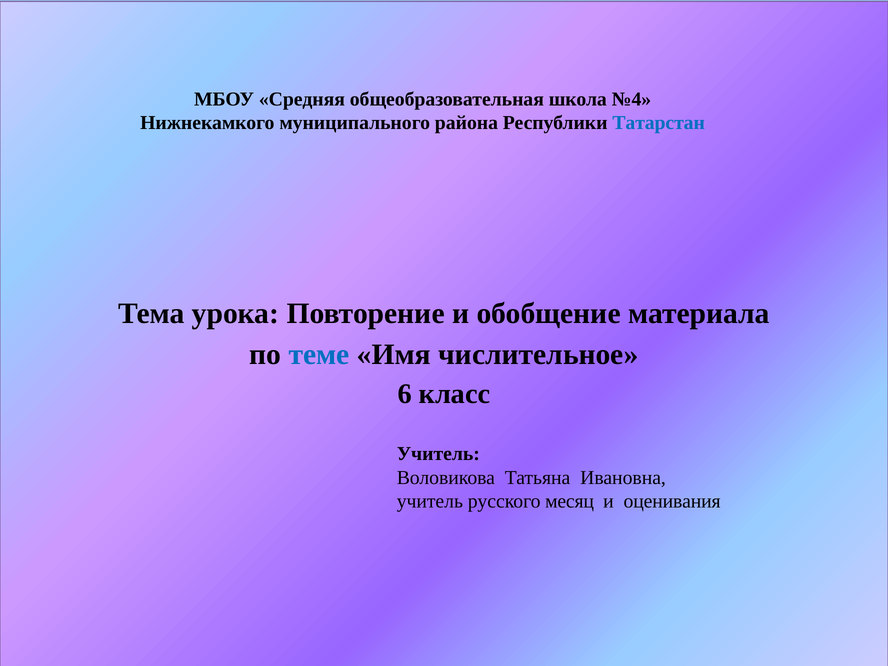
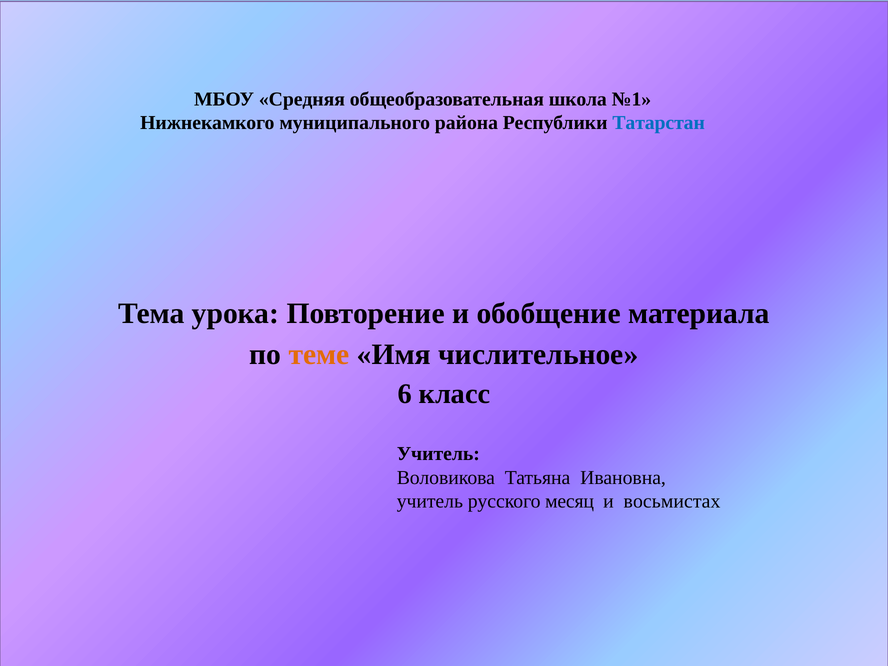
№4: №4 -> №1
теме colour: blue -> orange
оценивания: оценивания -> восьмистах
